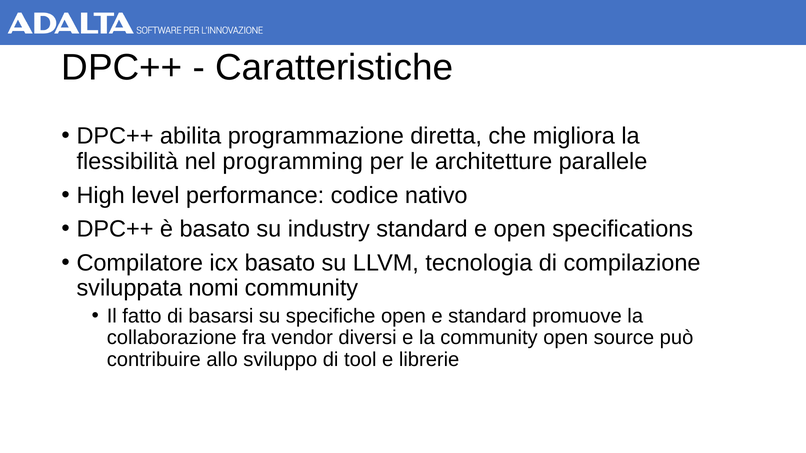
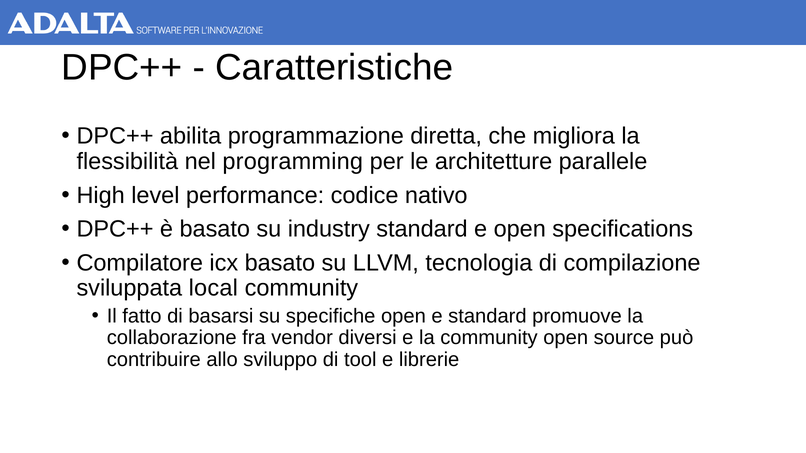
nomi: nomi -> local
